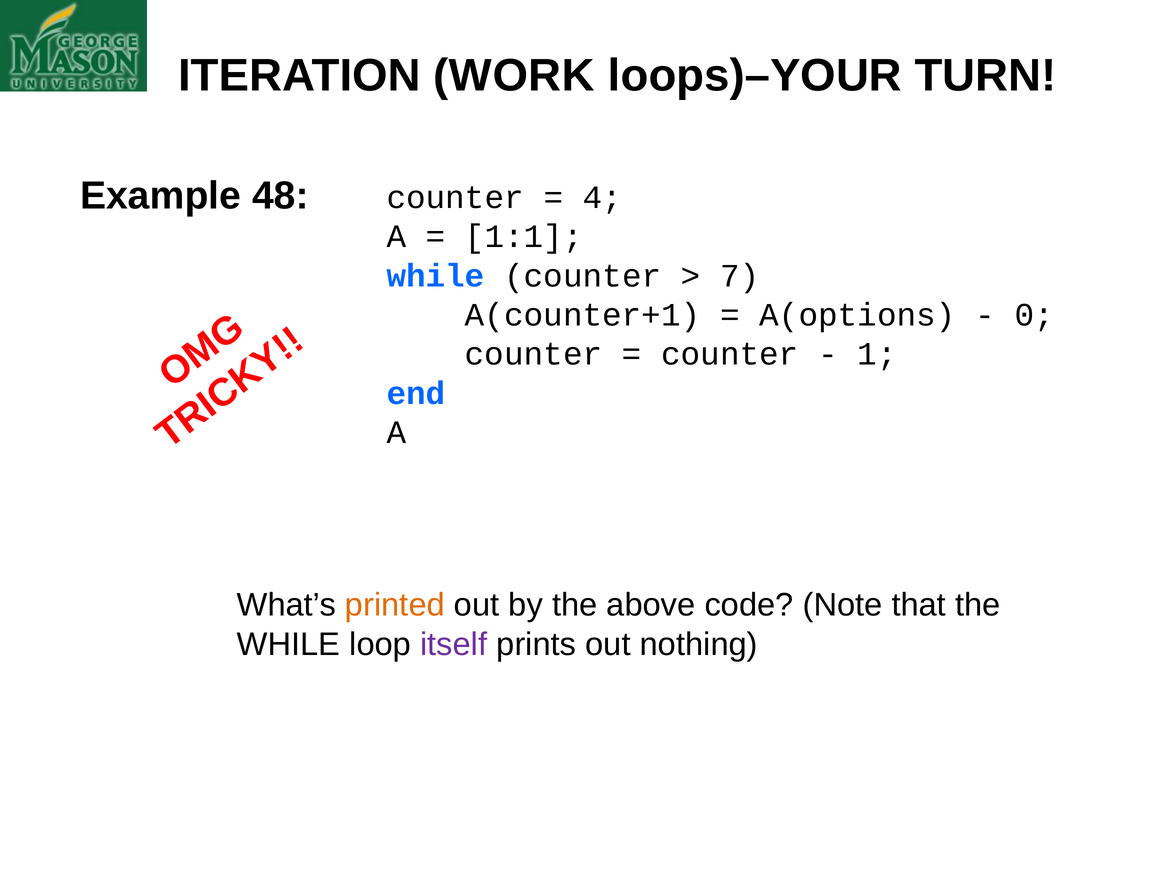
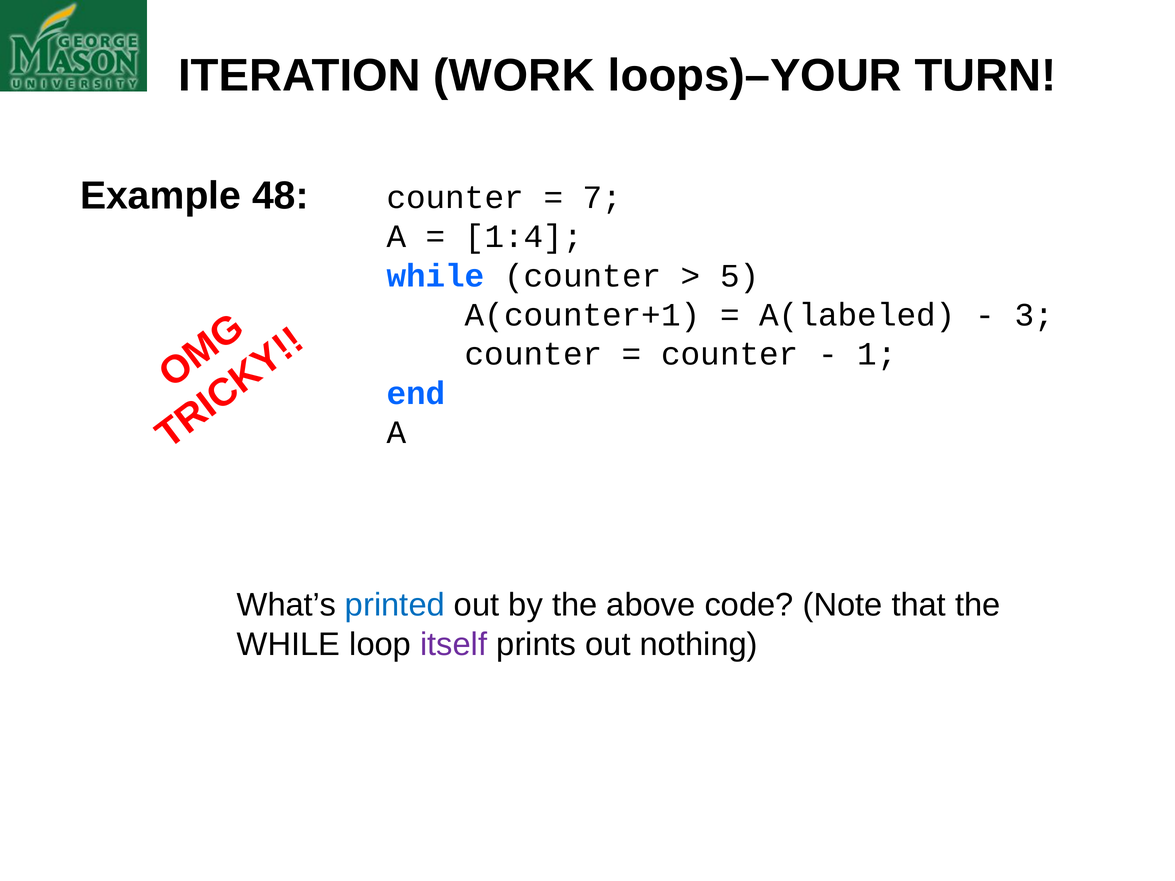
4: 4 -> 7
1:1: 1:1 -> 1:4
7: 7 -> 5
A(options: A(options -> A(labeled
0: 0 -> 3
printed colour: orange -> blue
